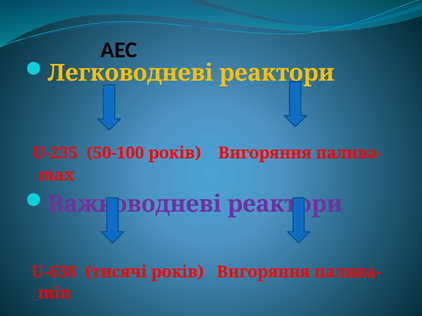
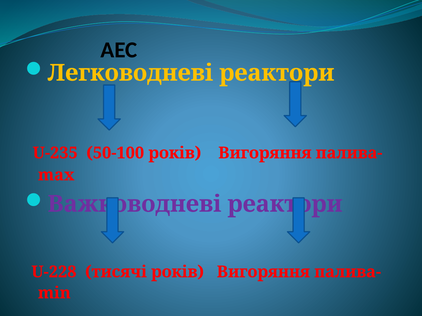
U-638: U-638 -> U-228
